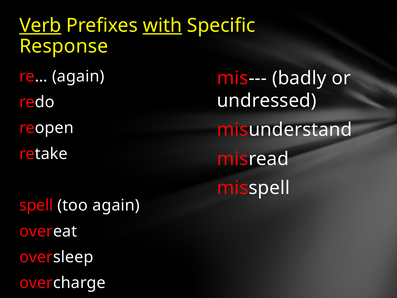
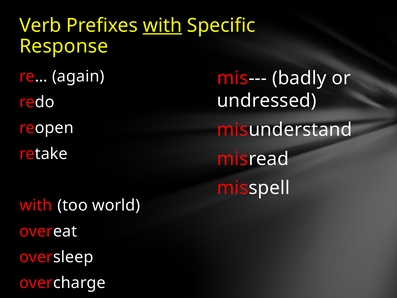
Verb underline: present -> none
spell at (36, 205): spell -> with
too again: again -> world
